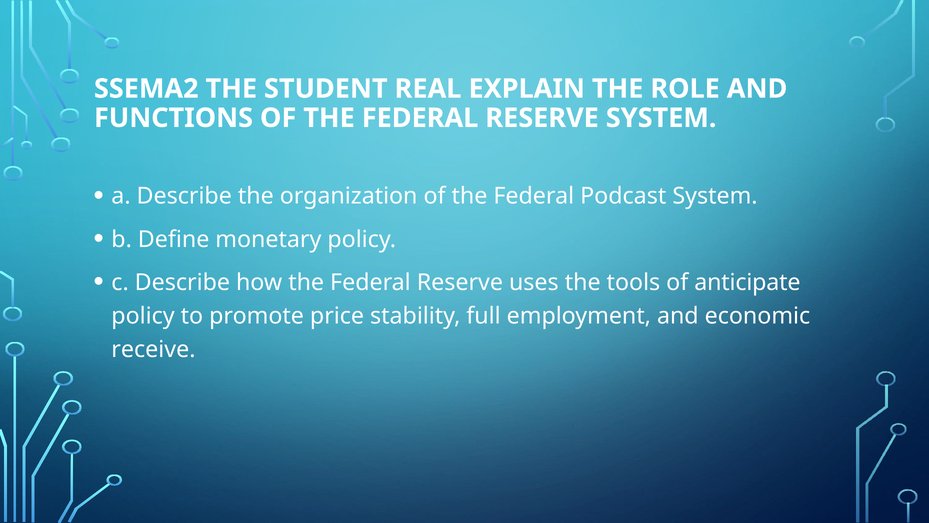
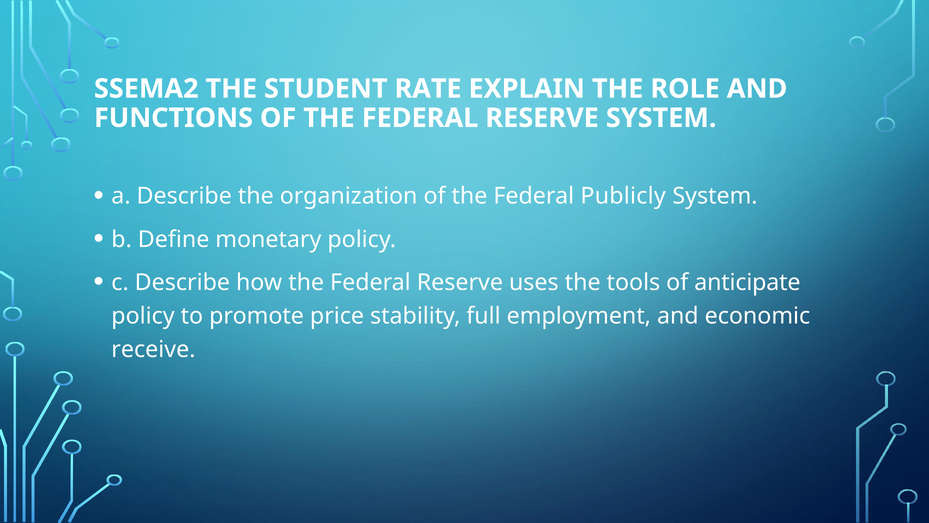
REAL: REAL -> RATE
Podcast: Podcast -> Publicly
